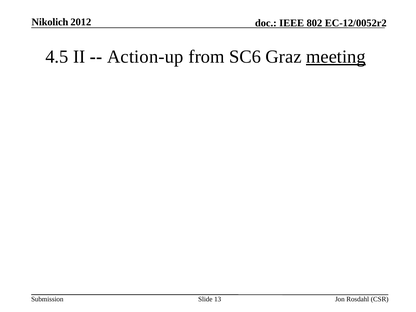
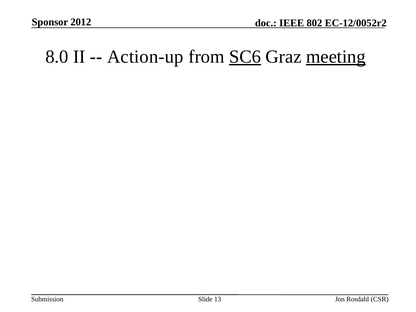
Nikolich: Nikolich -> Sponsor
4.5: 4.5 -> 8.0
SC6 underline: none -> present
